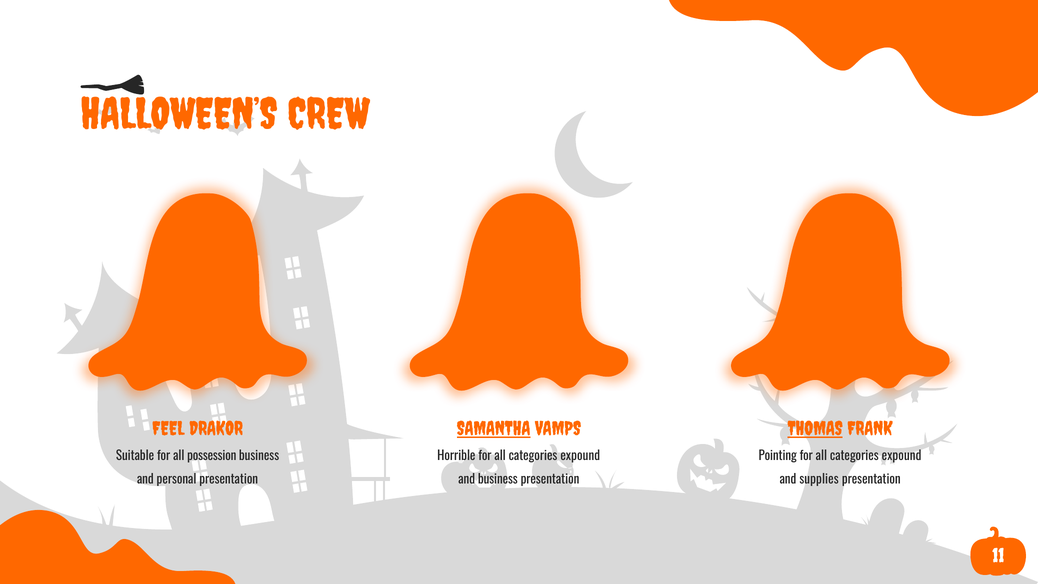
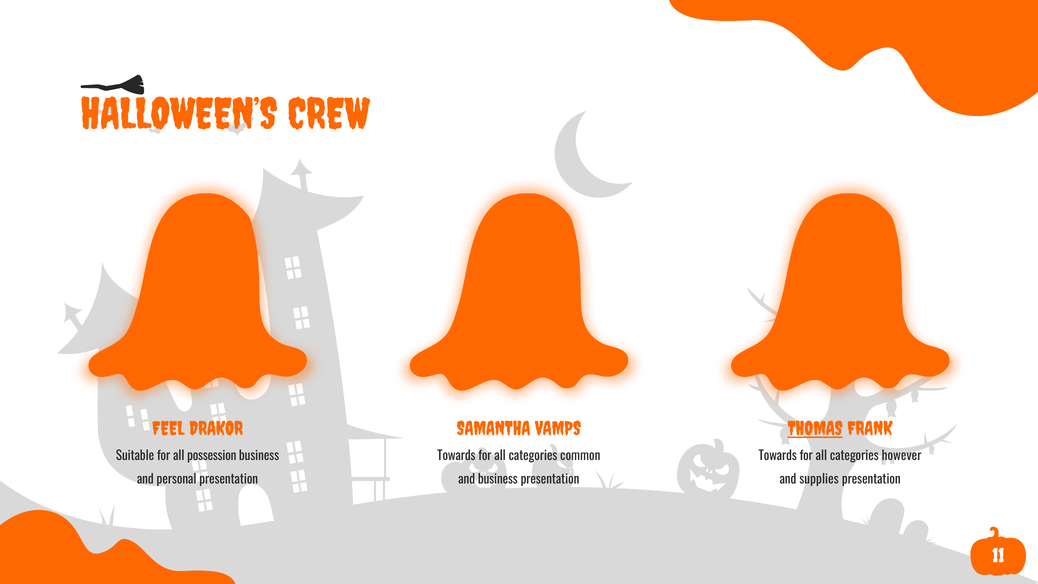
SAMANTHA underline: present -> none
Horrible at (456, 456): Horrible -> Towards
expound at (580, 456): expound -> common
Pointing at (778, 456): Pointing -> Towards
expound at (902, 456): expound -> however
